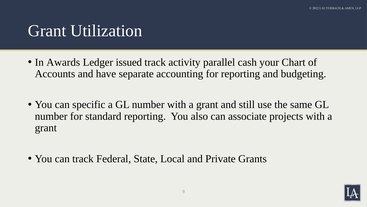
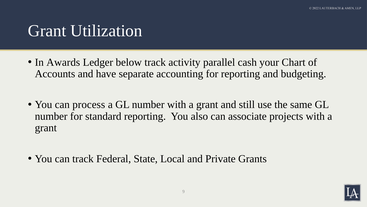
issued: issued -> below
specific: specific -> process
